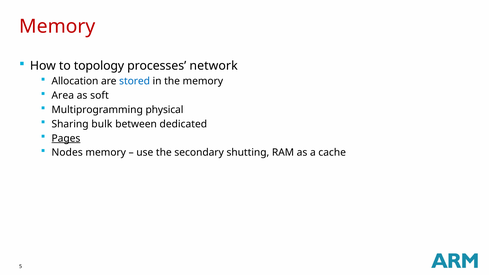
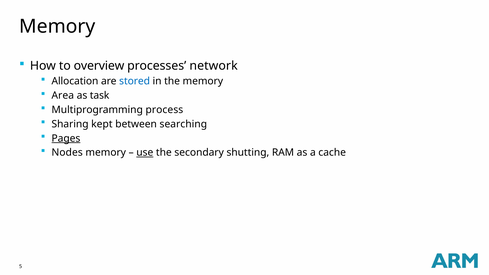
Memory at (57, 26) colour: red -> black
topology: topology -> overview
soft: soft -> task
physical: physical -> process
bulk: bulk -> kept
dedicated: dedicated -> searching
use underline: none -> present
